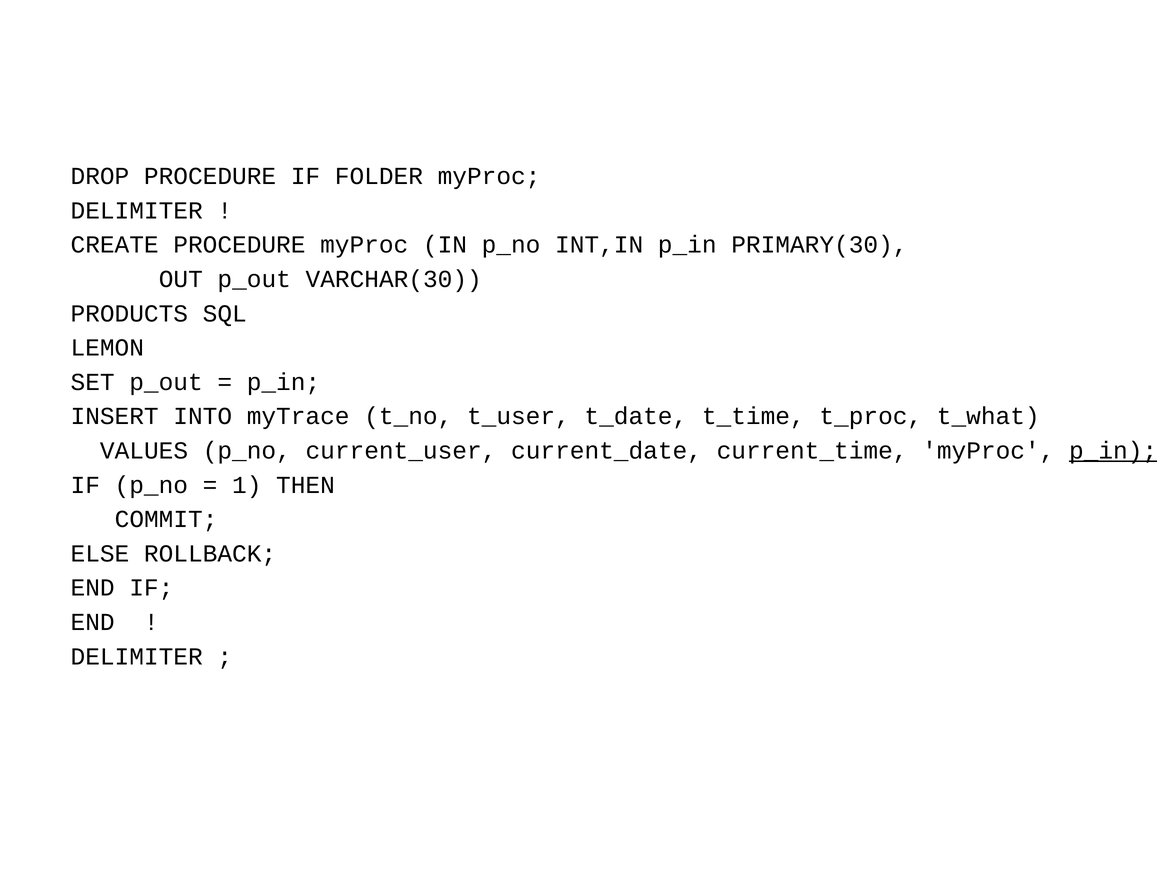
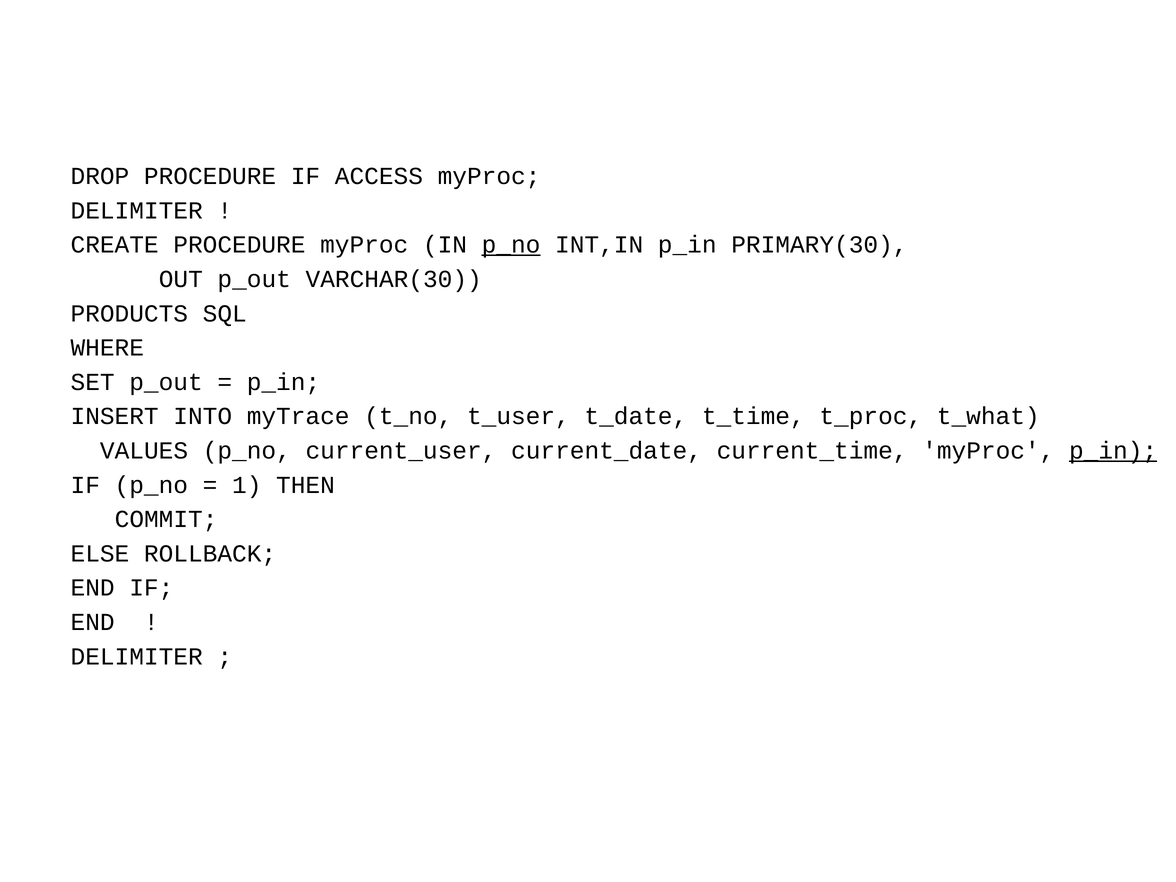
FOLDER: FOLDER -> ACCESS
p_no at (511, 245) underline: none -> present
LEMON: LEMON -> WHERE
